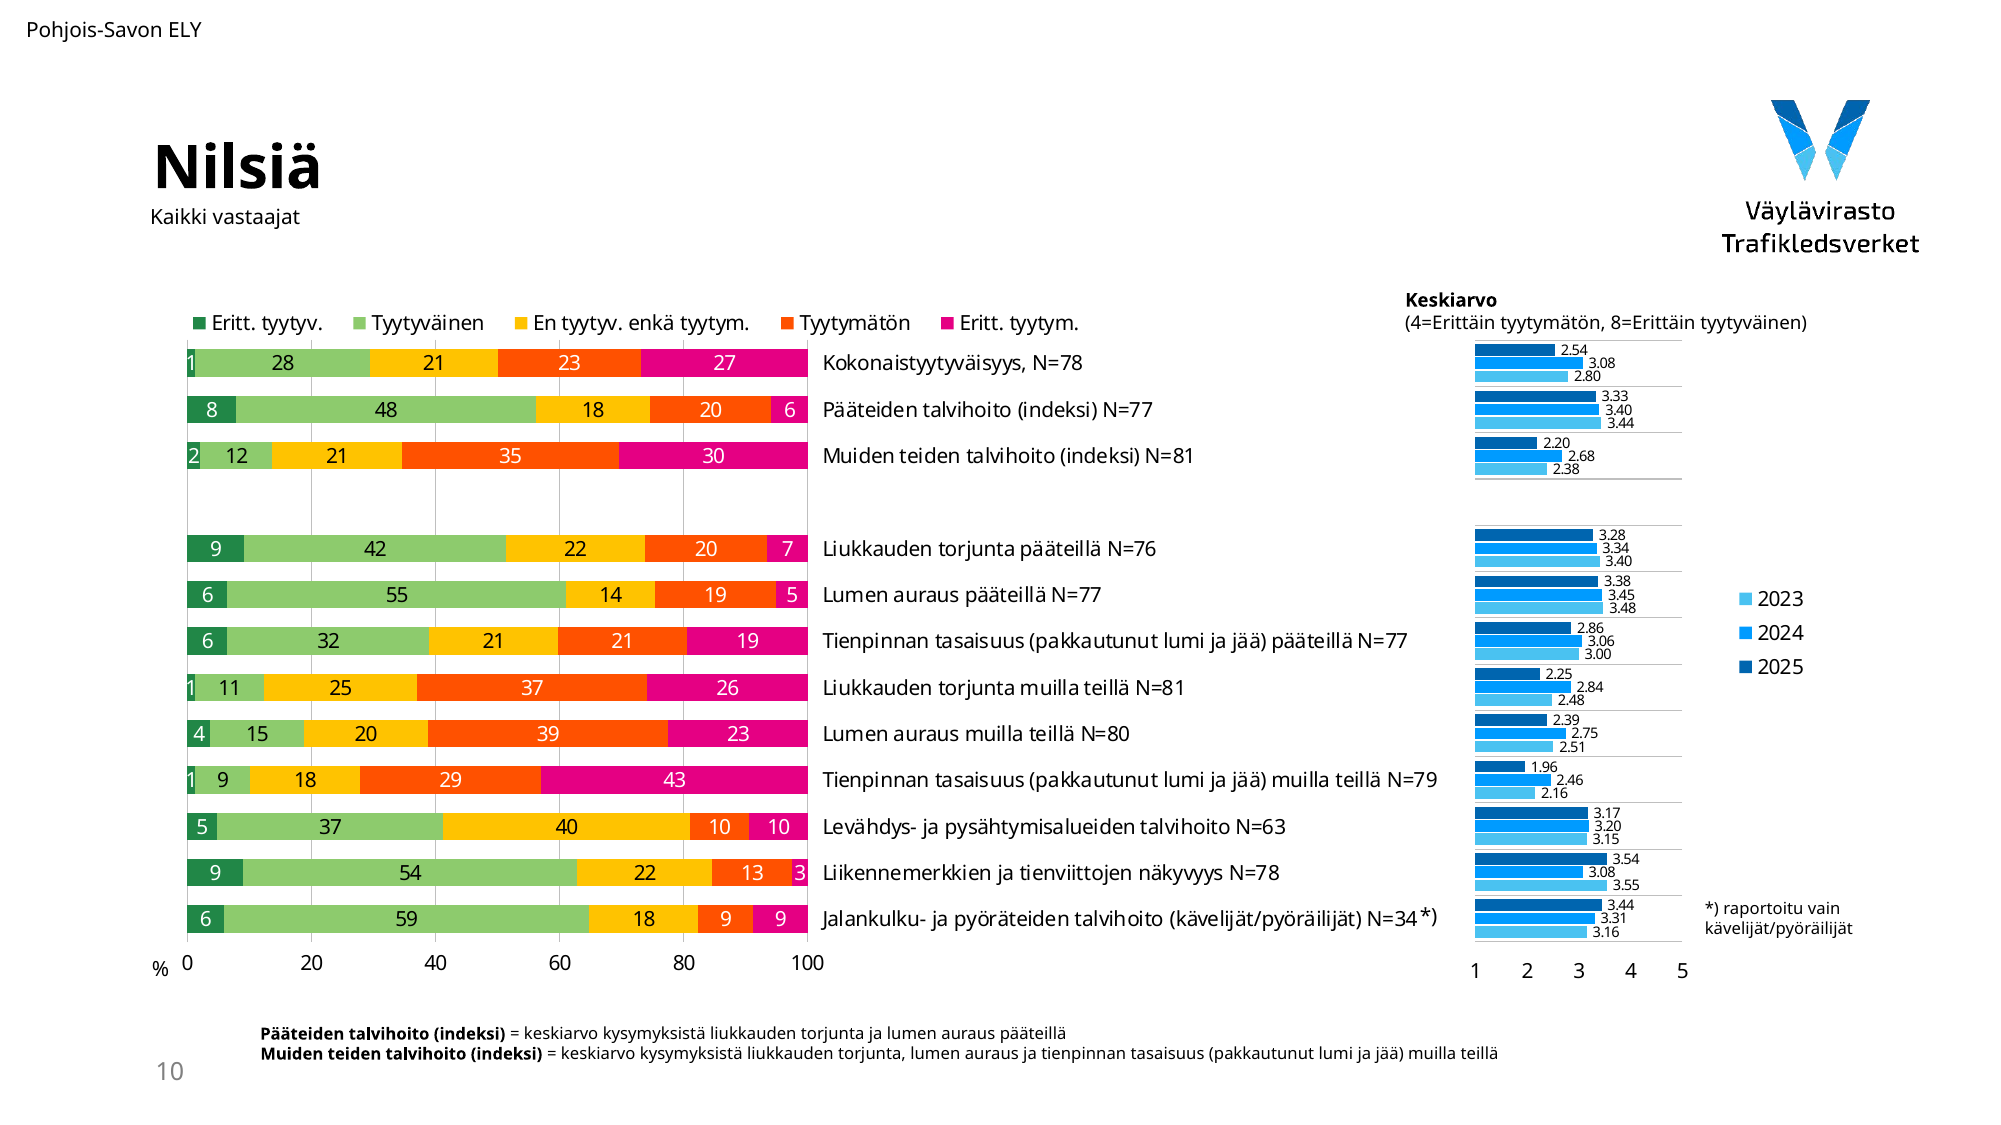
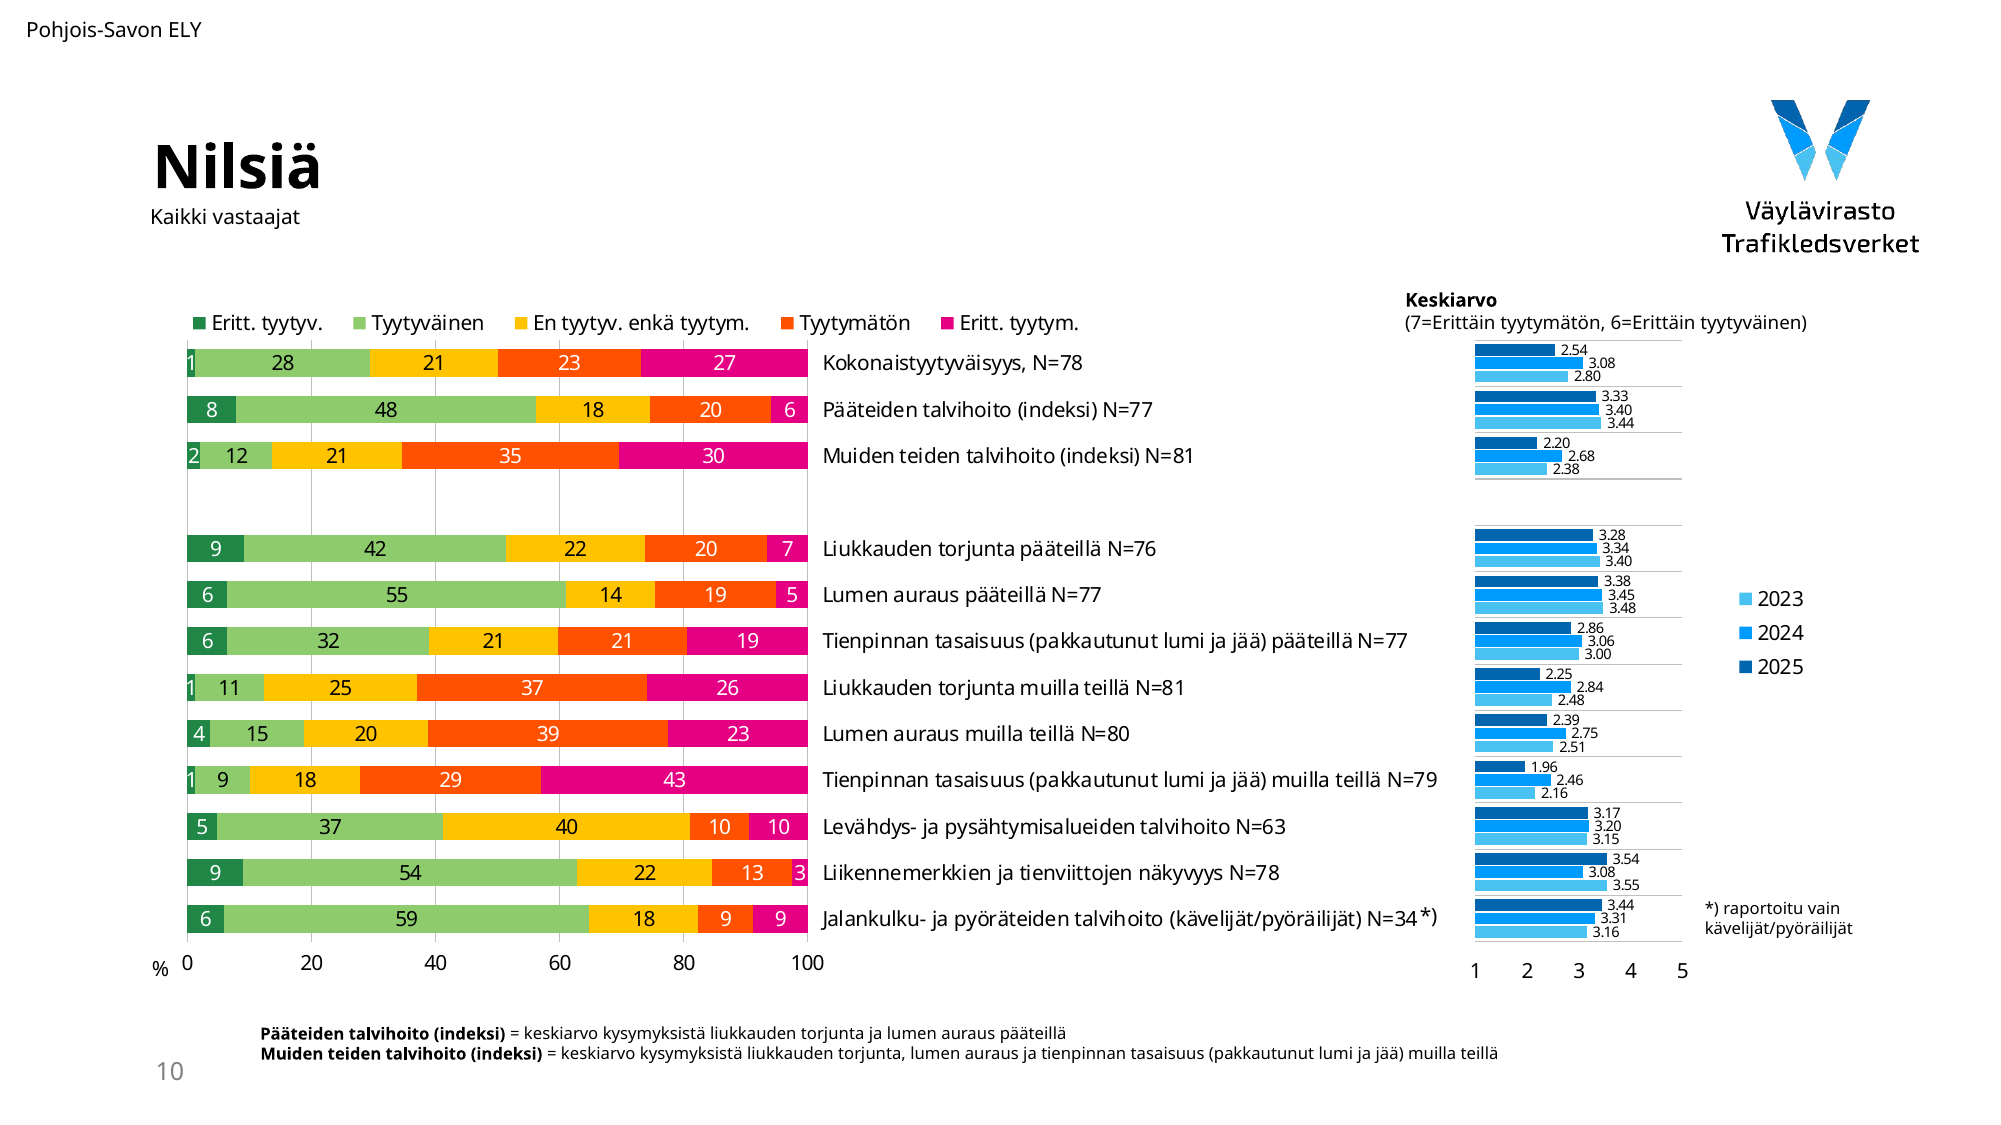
4=Erittäin: 4=Erittäin -> 7=Erittäin
8=Erittäin: 8=Erittäin -> 6=Erittäin
